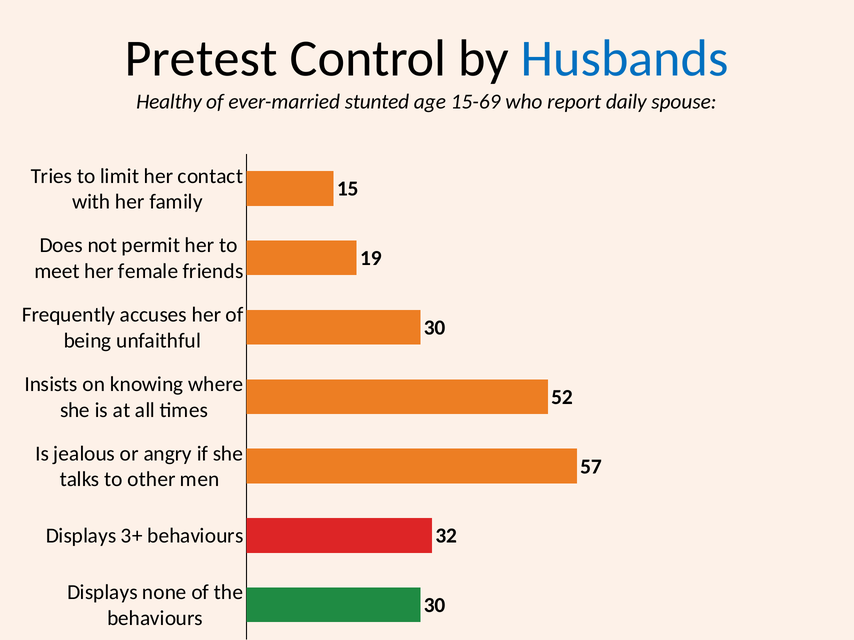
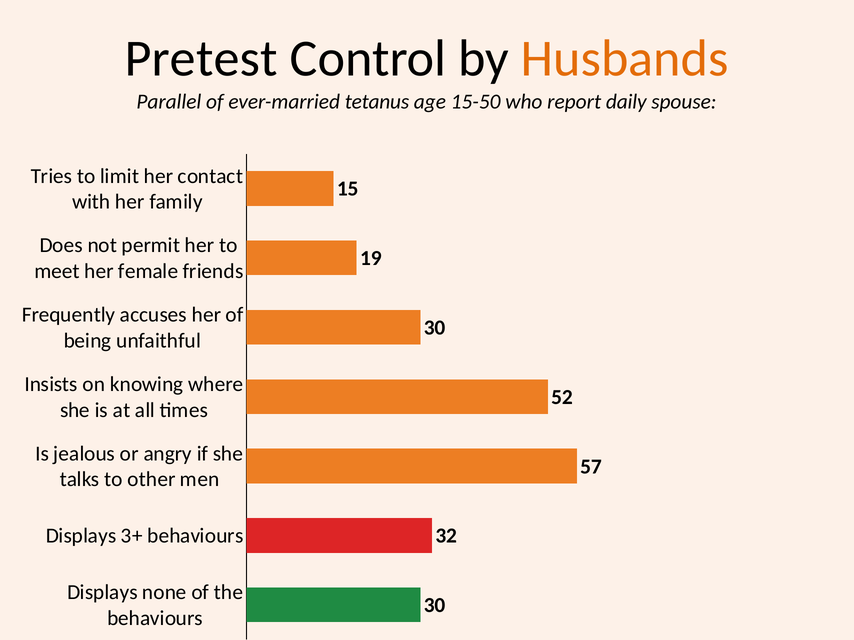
Husbands colour: blue -> orange
Healthy: Healthy -> Parallel
stunted: stunted -> tetanus
15-69: 15-69 -> 15-50
